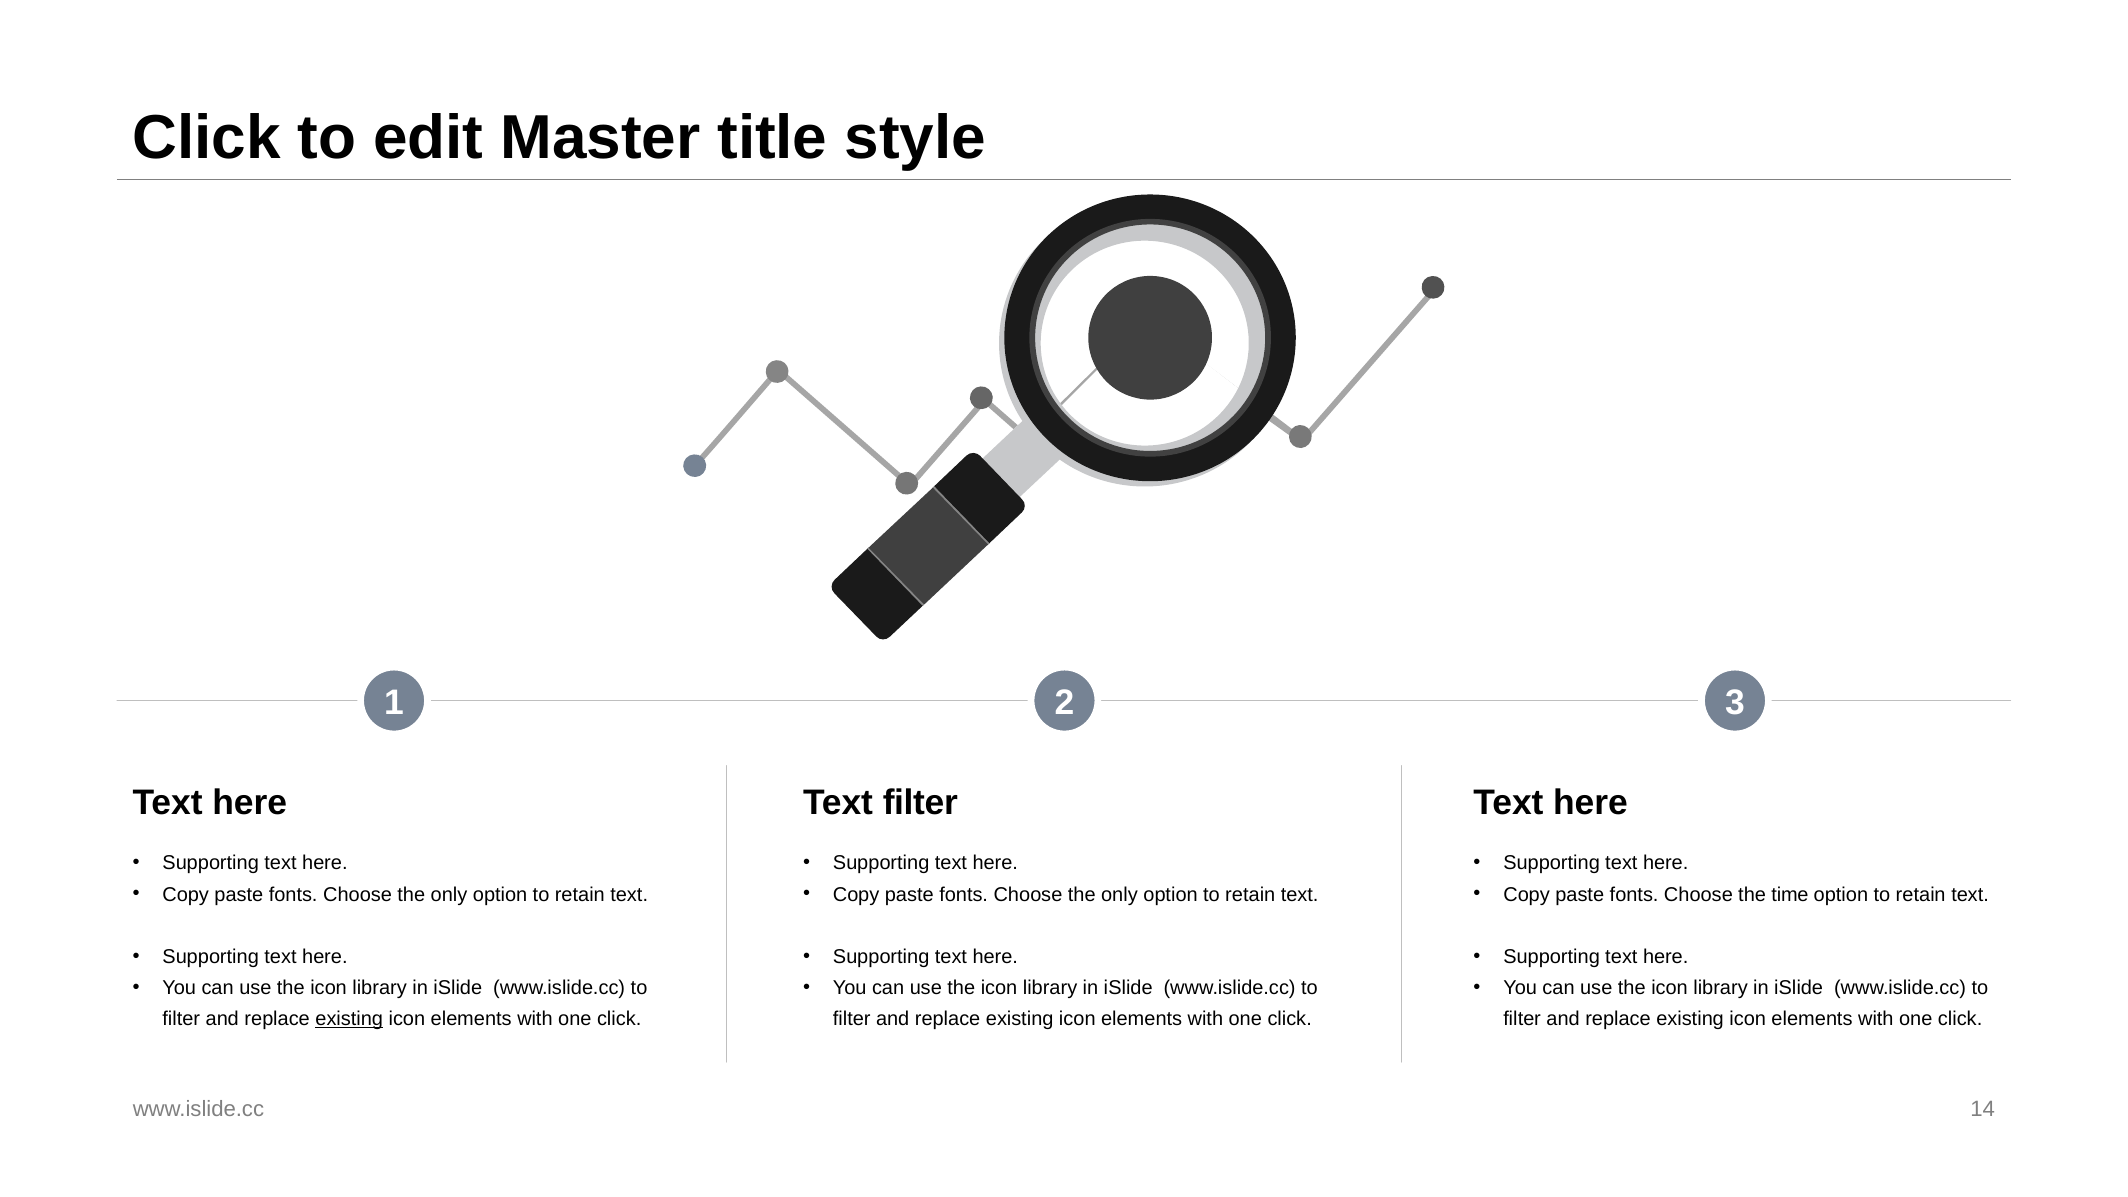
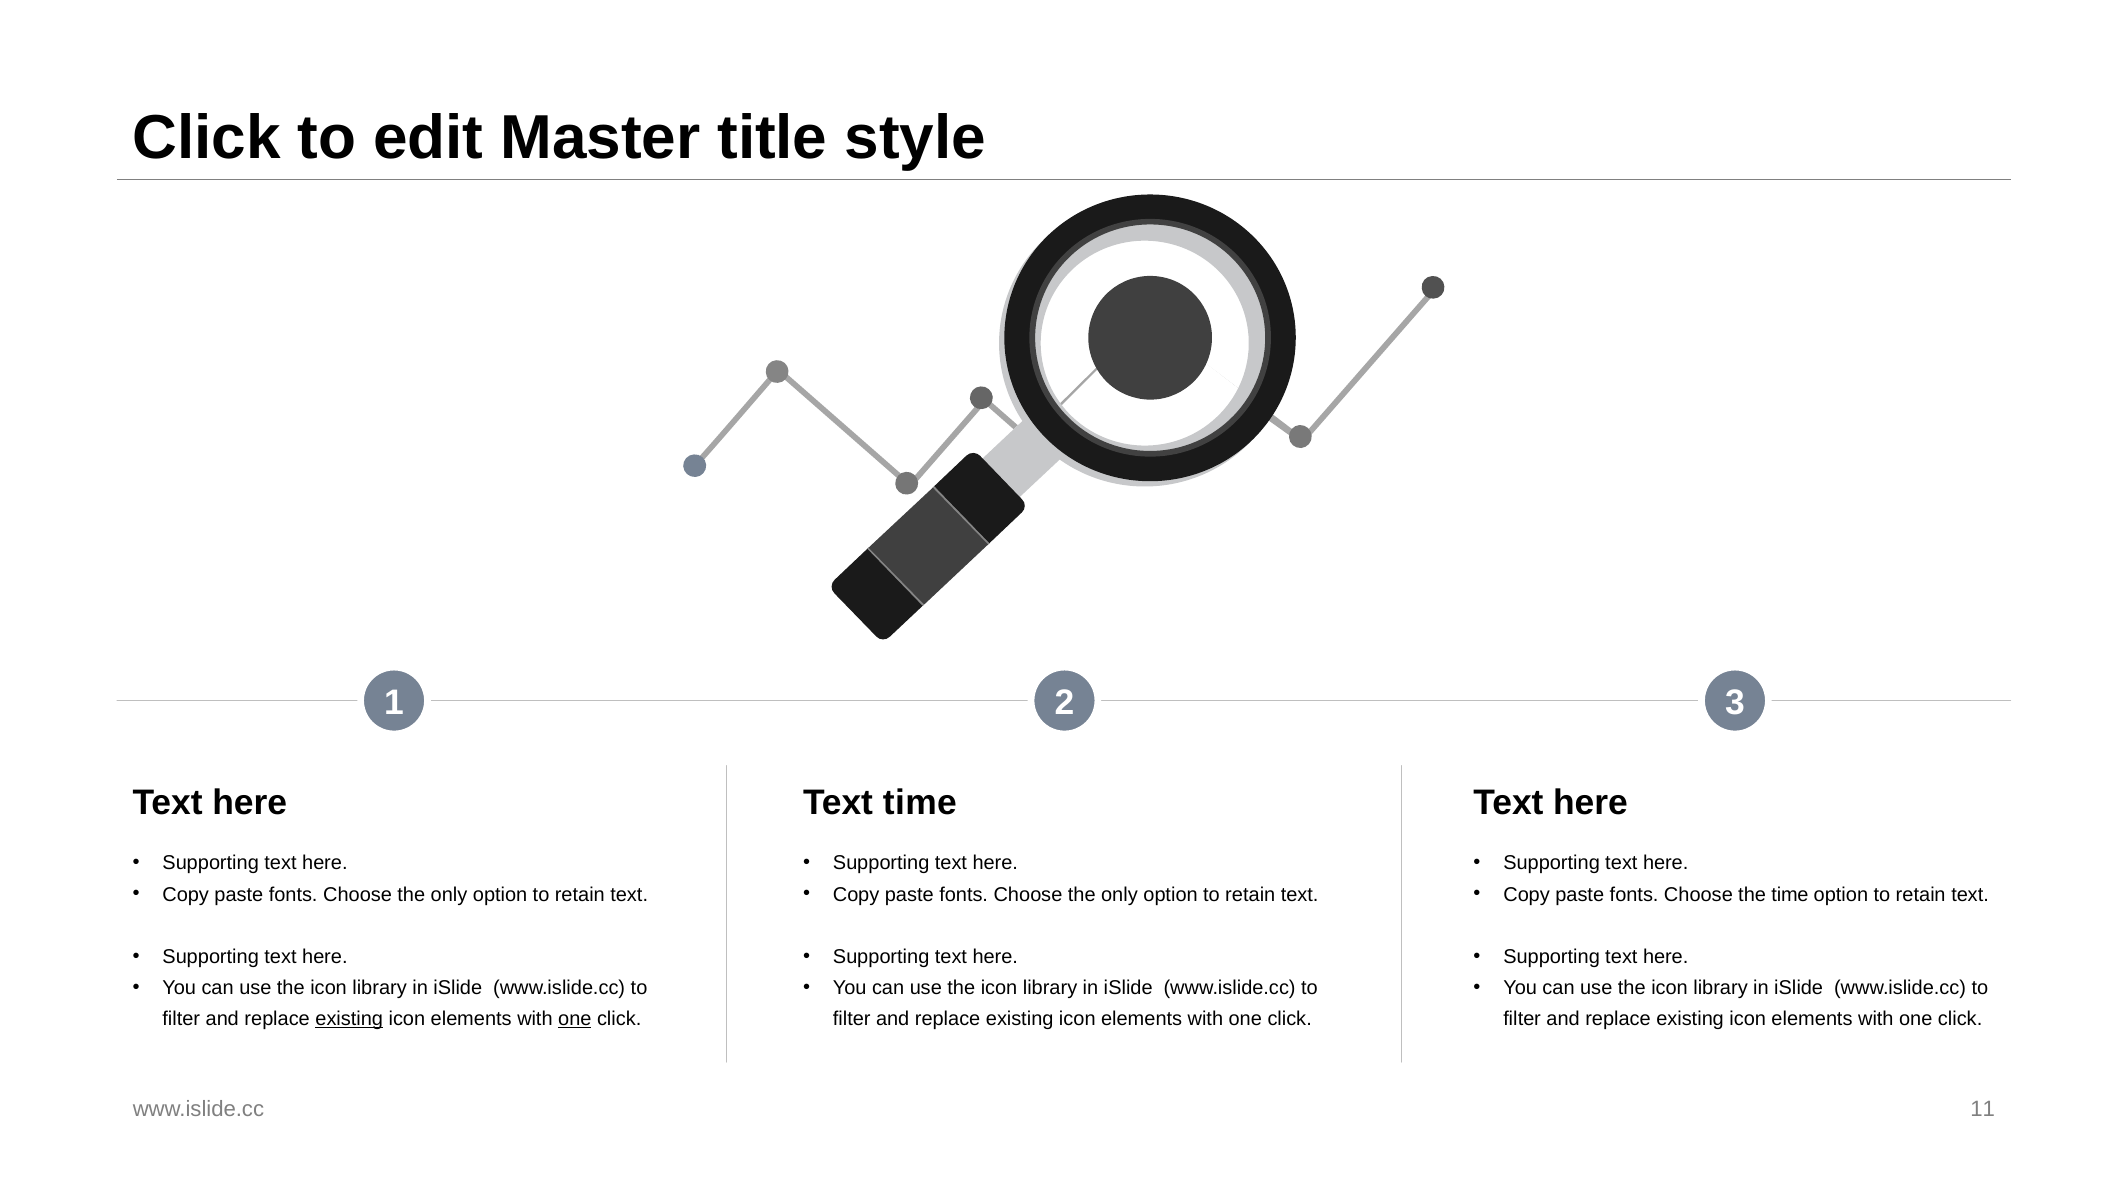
Text filter: filter -> time
one at (575, 1019) underline: none -> present
14: 14 -> 11
